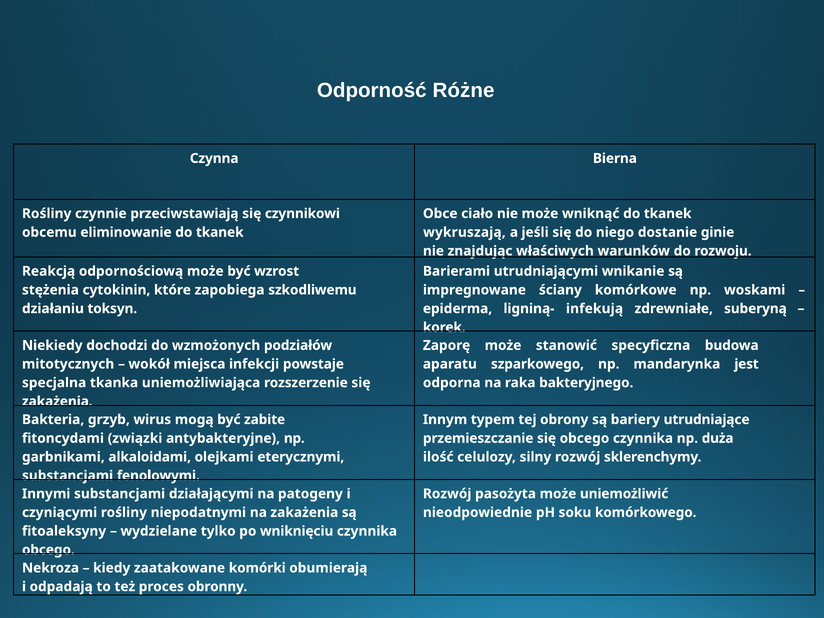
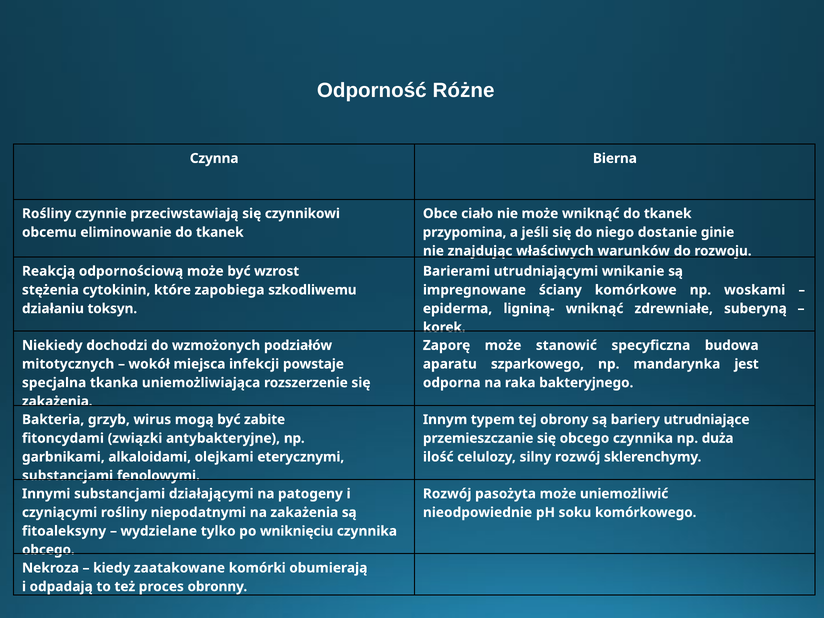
wykruszają: wykruszają -> przypomina
ligniną- infekują: infekują -> wniknąć
